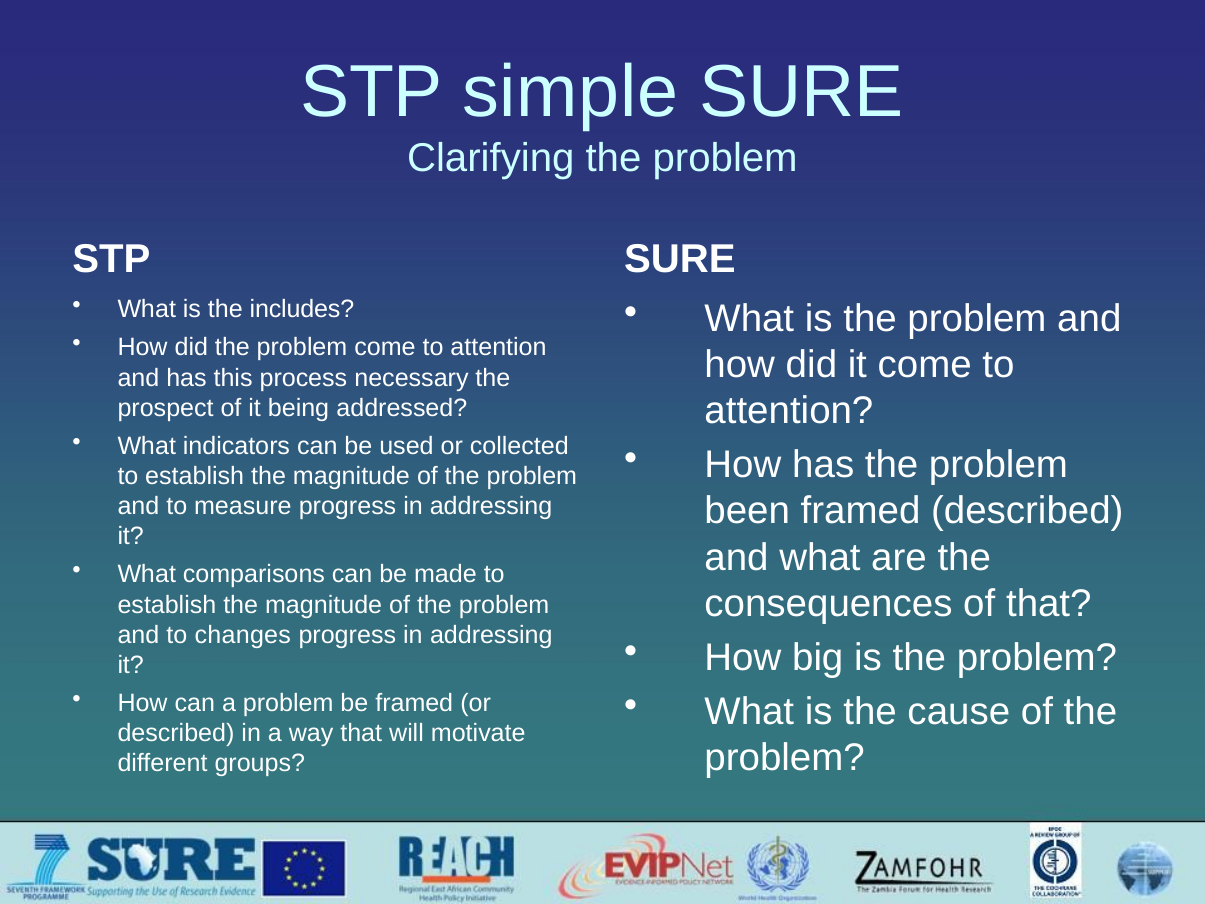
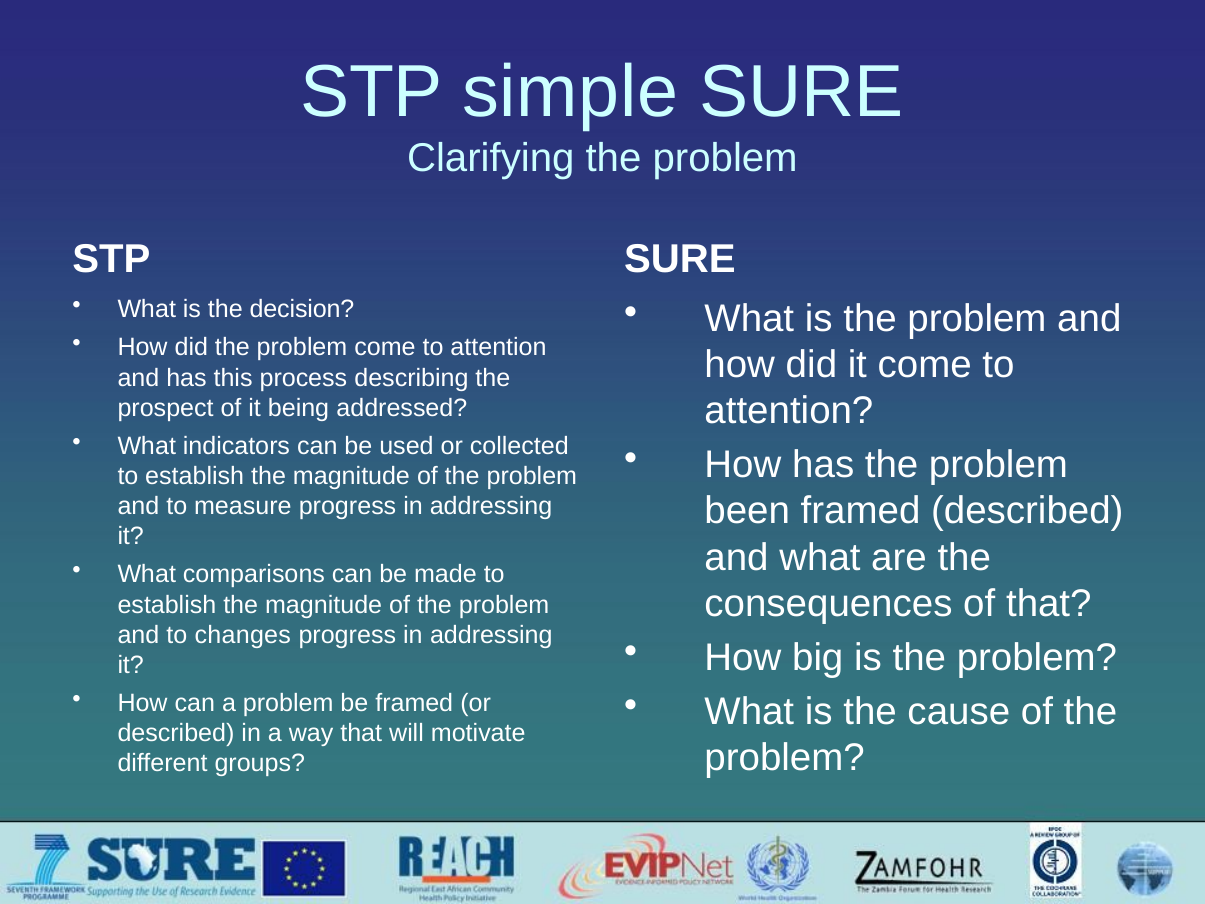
includes: includes -> decision
necessary: necessary -> describing
